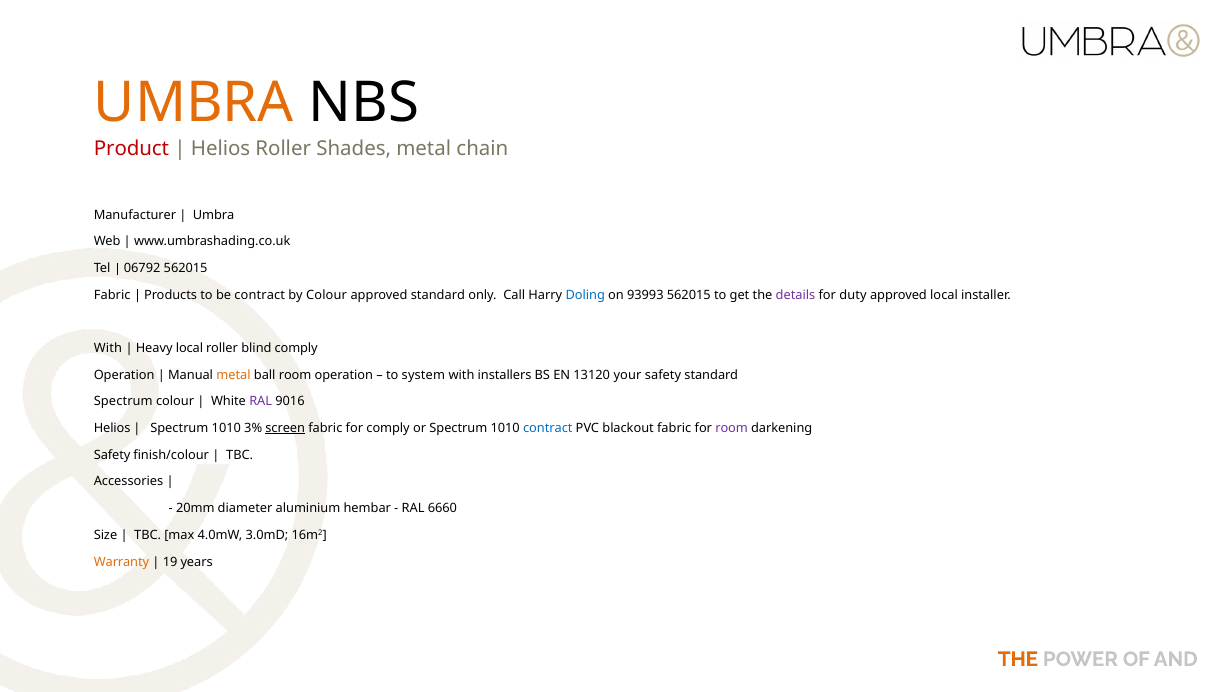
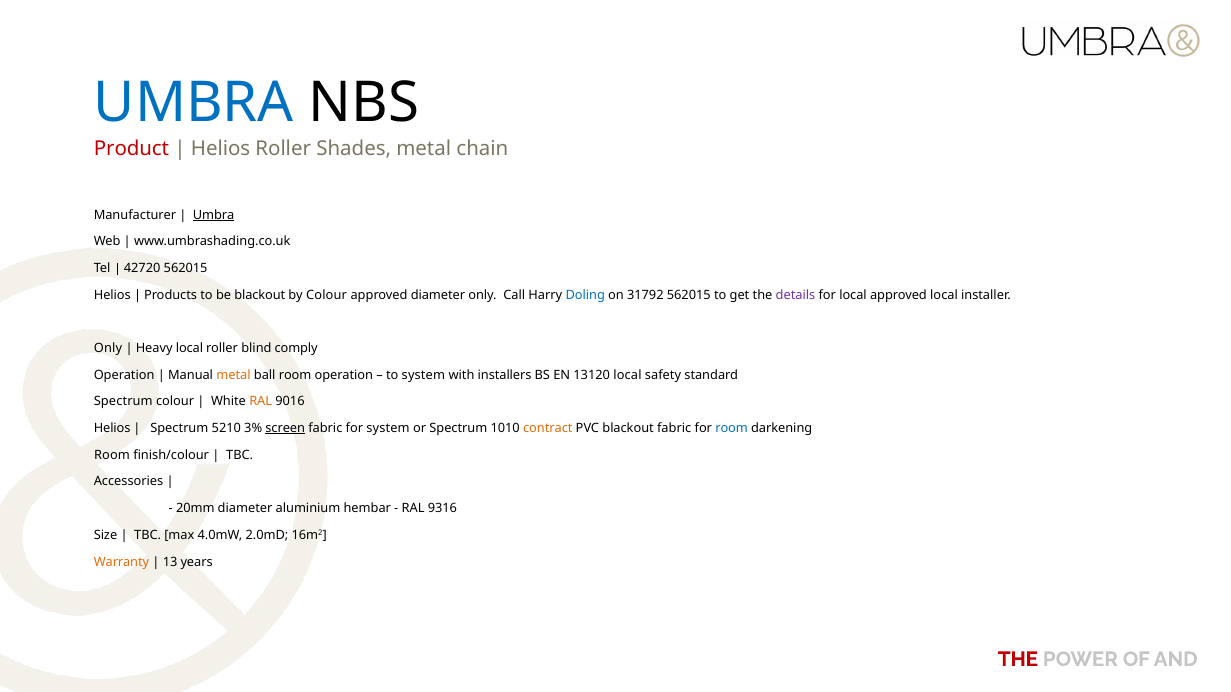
UMBRA at (194, 103) colour: orange -> blue
Umbra at (214, 215) underline: none -> present
06792: 06792 -> 42720
Fabric at (112, 295): Fabric -> Helios
be contract: contract -> blackout
approved standard: standard -> diameter
93993: 93993 -> 31792
for duty: duty -> local
With at (108, 348): With -> Only
13120 your: your -> local
RAL at (261, 402) colour: purple -> orange
1010 at (226, 429): 1010 -> 5210
for comply: comply -> system
contract at (548, 429) colour: blue -> orange
room at (732, 429) colour: purple -> blue
Safety at (112, 455): Safety -> Room
6660: 6660 -> 9316
3.0mD: 3.0mD -> 2.0mD
19: 19 -> 13
THE at (1018, 660) colour: orange -> red
